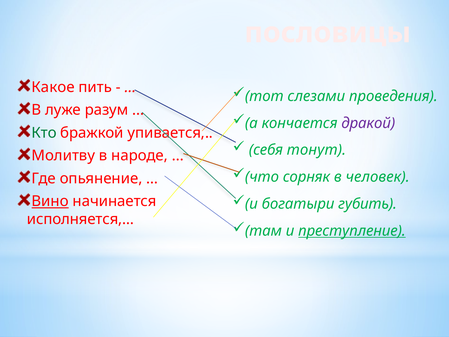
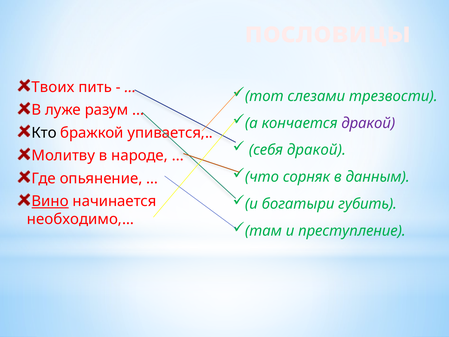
Какое: Какое -> Твоих
проведения: проведения -> трезвости
Кто colour: green -> black
себя тонут: тонут -> дракой
человек: человек -> данным
исполняется,…: исполняется,… -> необходимо,…
преступление underline: present -> none
